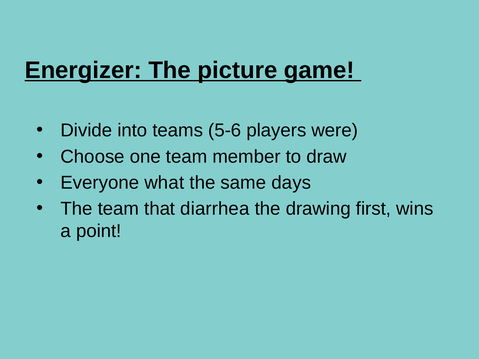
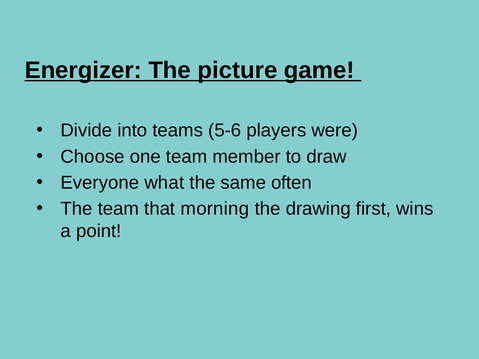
days: days -> often
diarrhea: diarrhea -> morning
